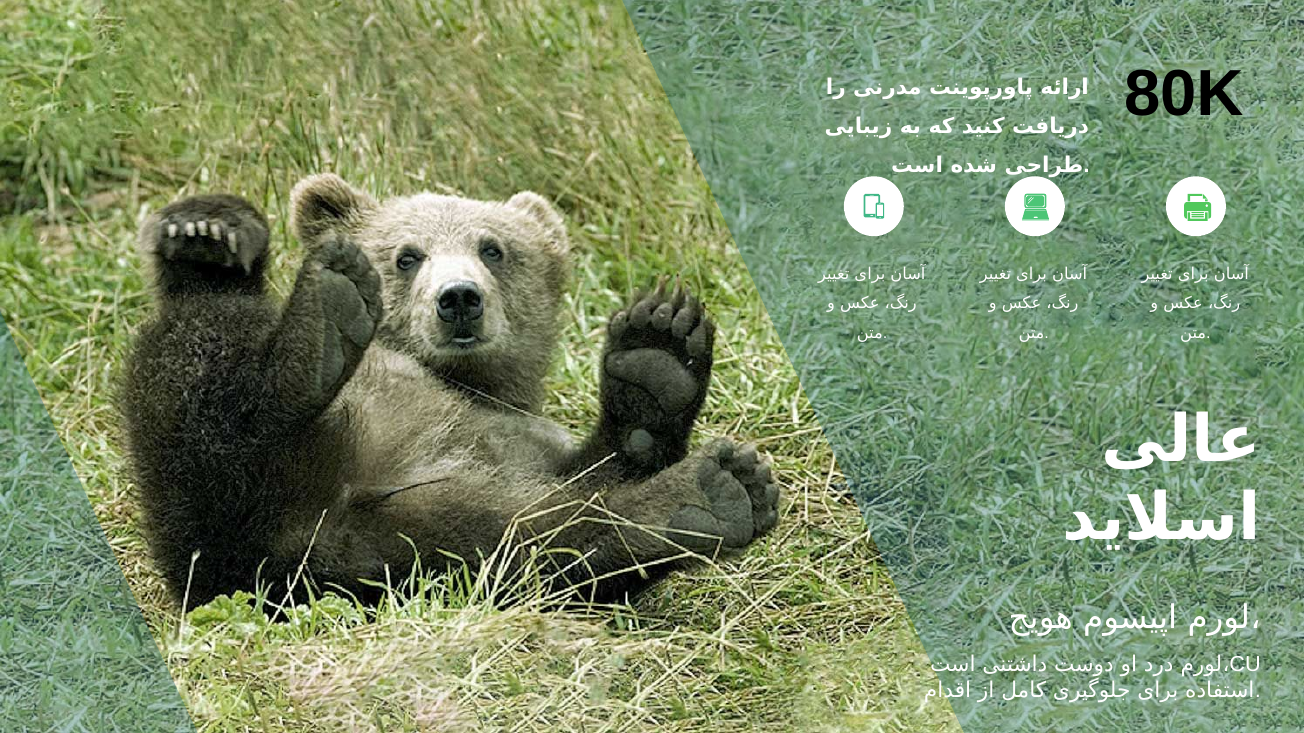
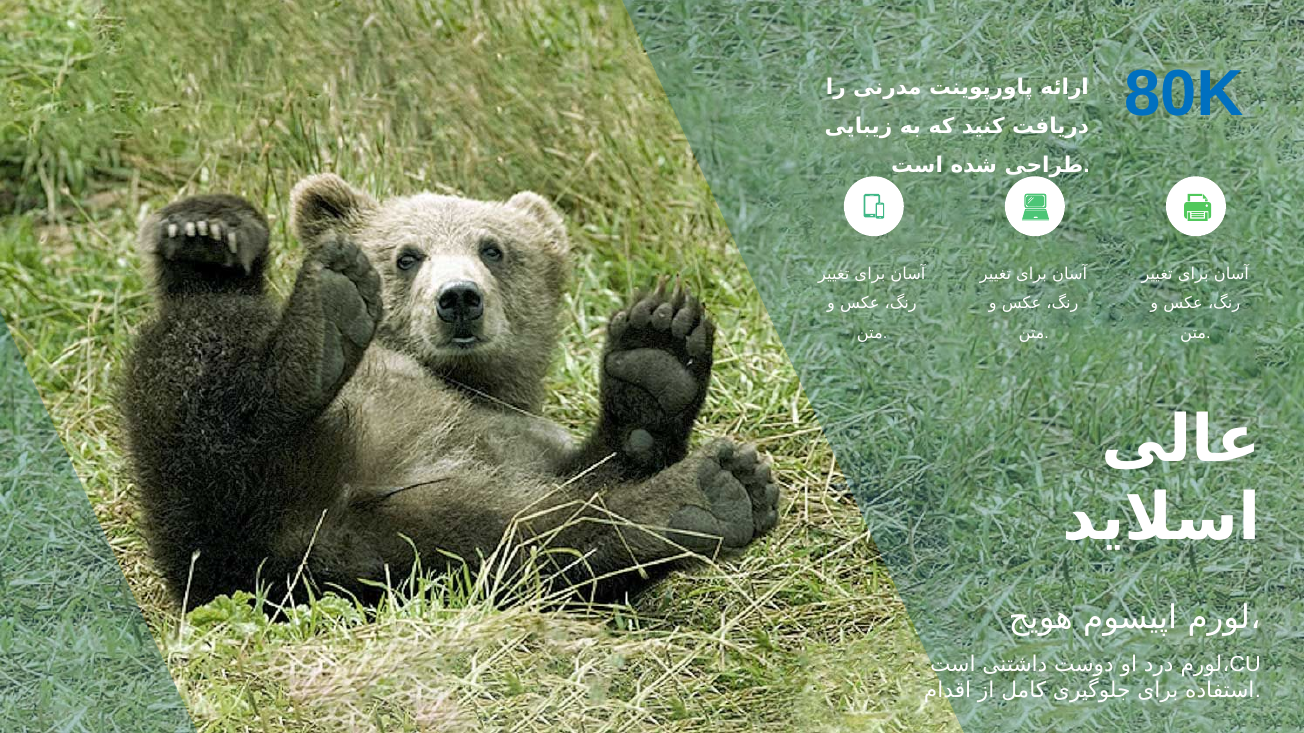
80K colour: black -> blue
